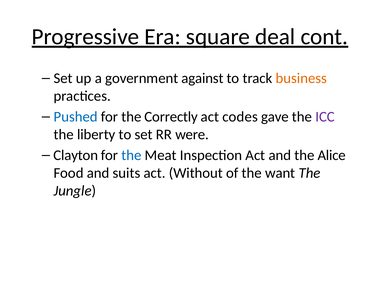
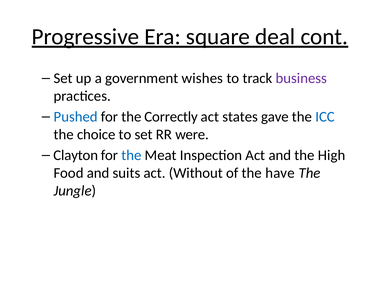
against: against -> wishes
business colour: orange -> purple
codes: codes -> states
ICC colour: purple -> blue
liberty: liberty -> choice
Alice: Alice -> High
want: want -> have
